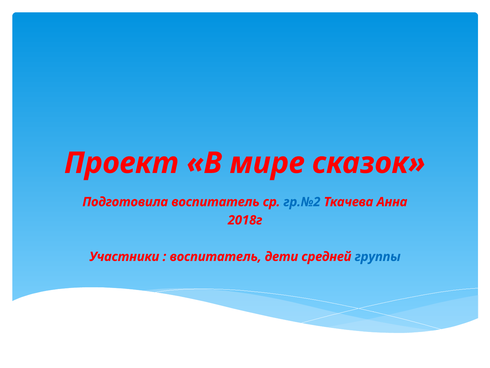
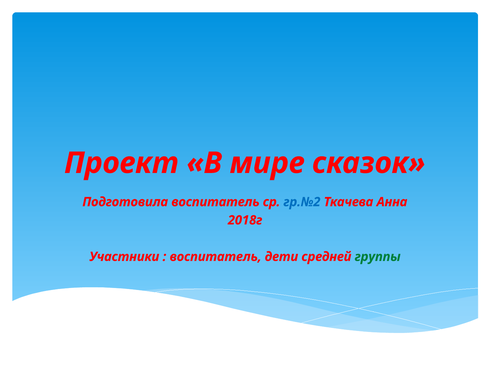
группы colour: blue -> green
